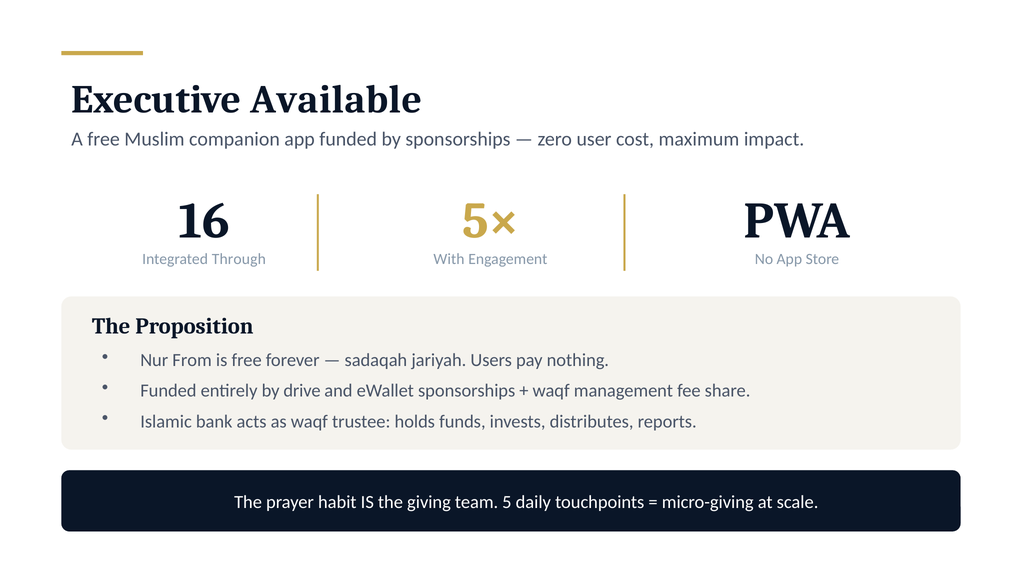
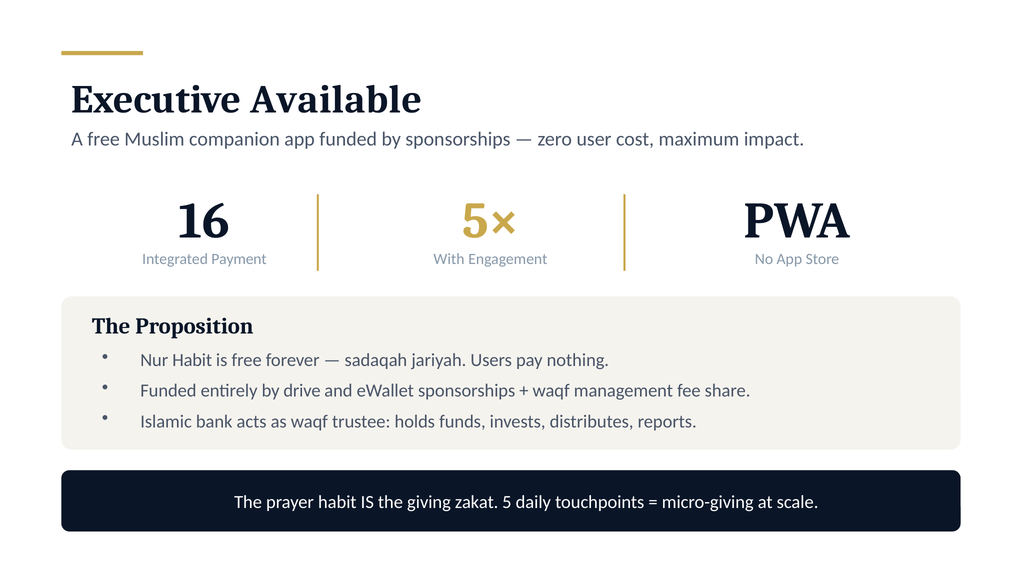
Through: Through -> Payment
Nur From: From -> Habit
team: team -> zakat
